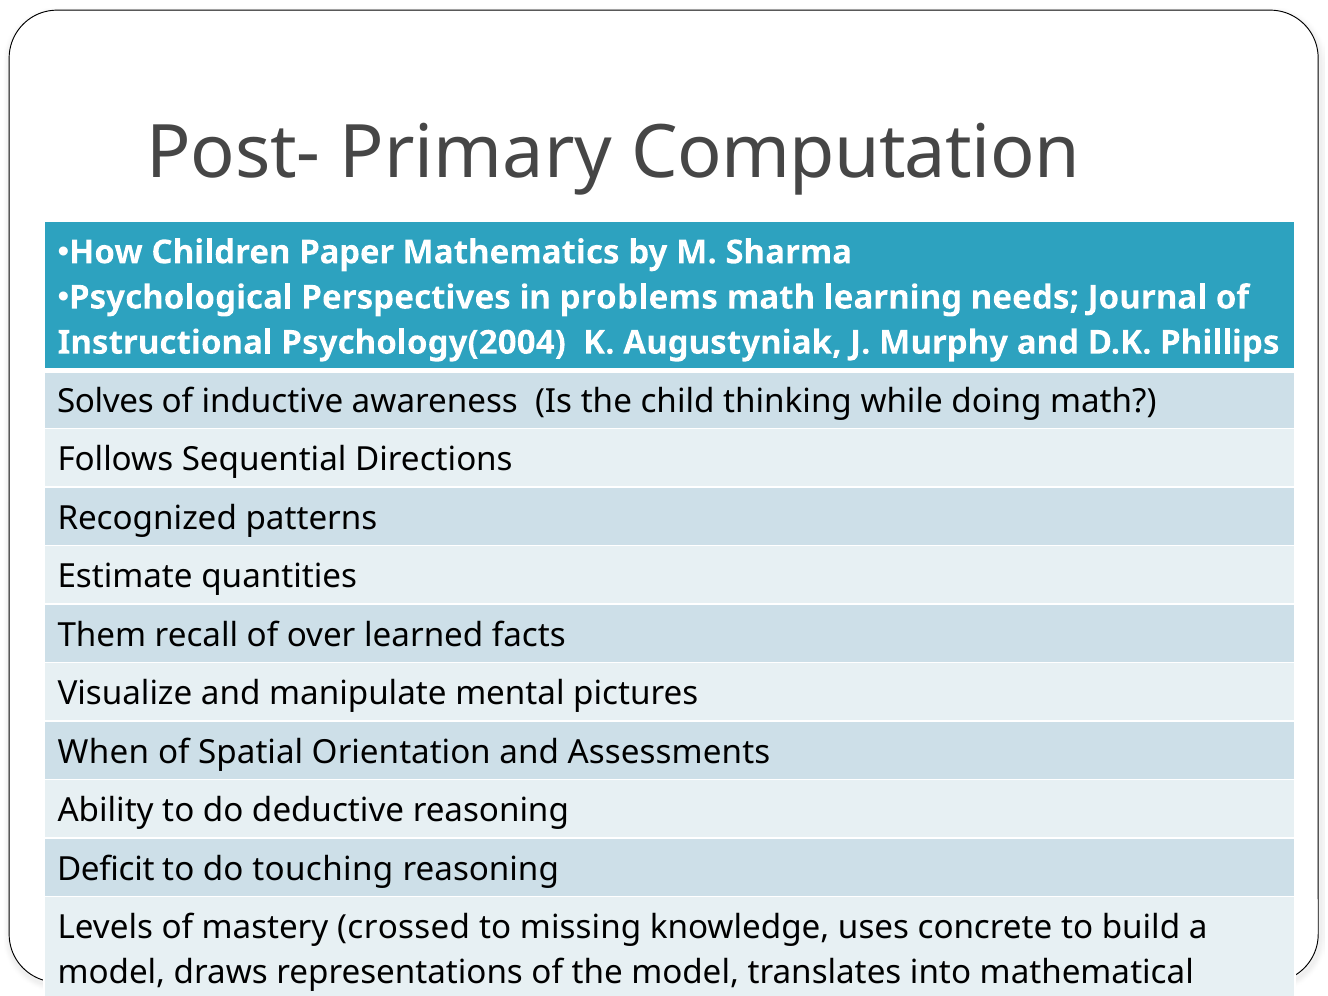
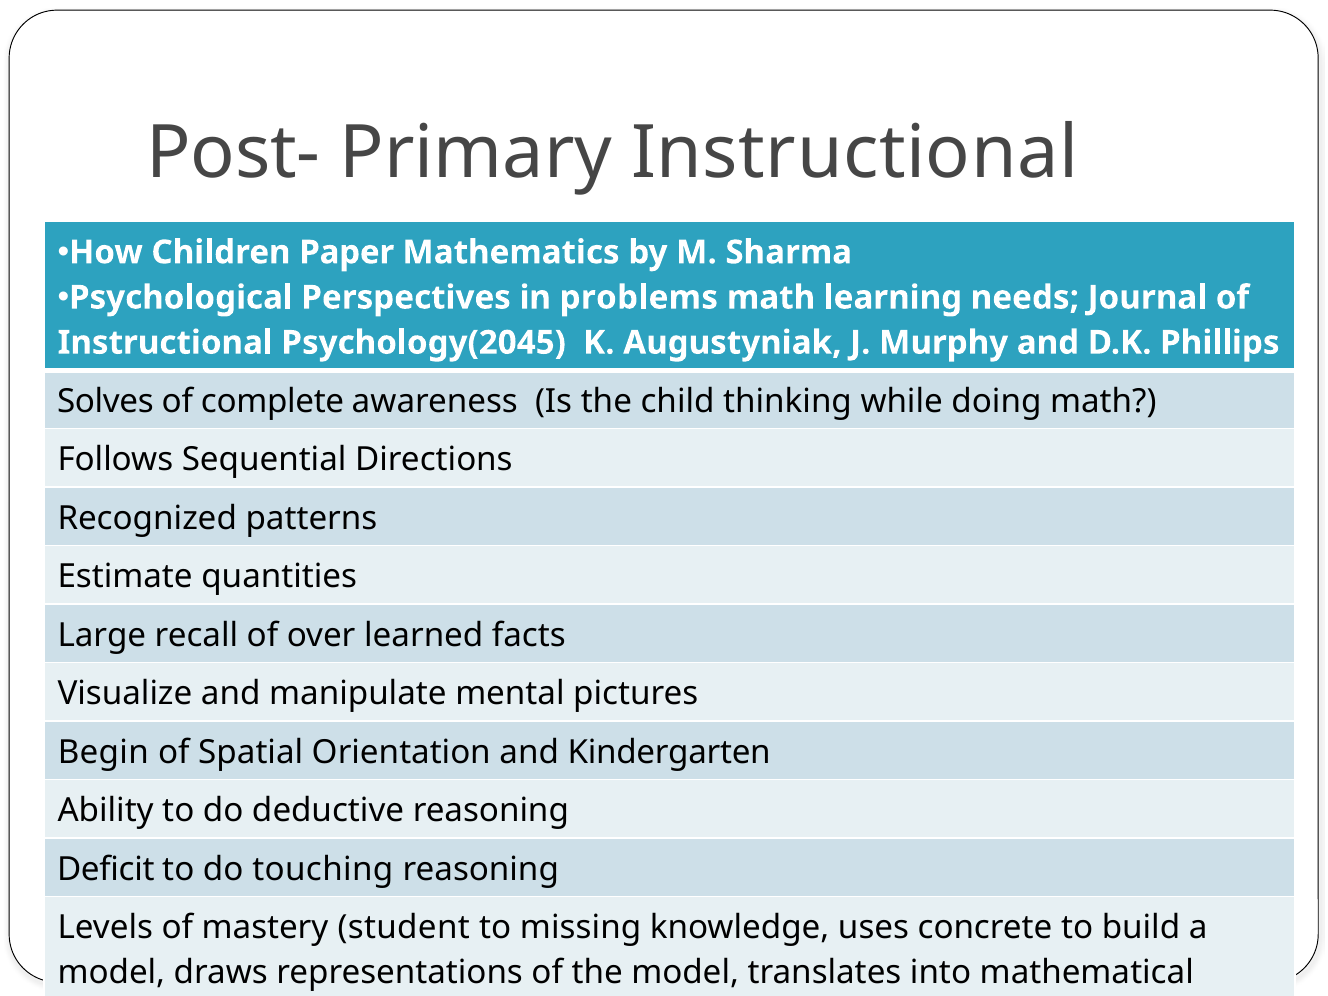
Primary Computation: Computation -> Instructional
Psychology(2004: Psychology(2004 -> Psychology(2045
inductive: inductive -> complete
Them: Them -> Large
When: When -> Begin
Assessments: Assessments -> Kindergarten
crossed: crossed -> student
